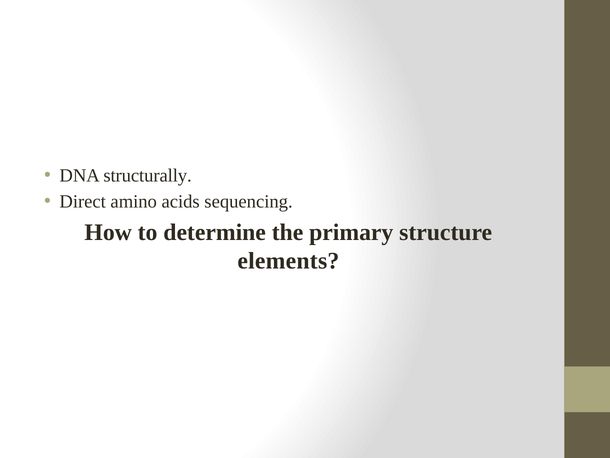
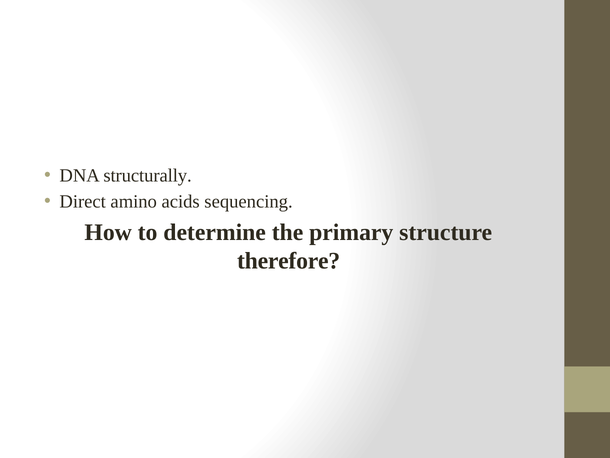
elements: elements -> therefore
